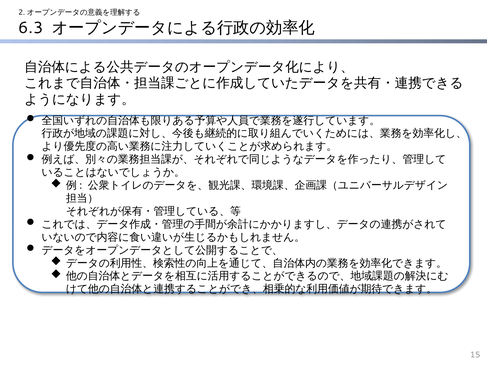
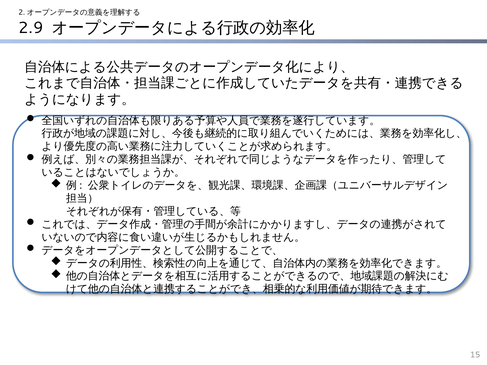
6.3: 6.3 -> 2.9
